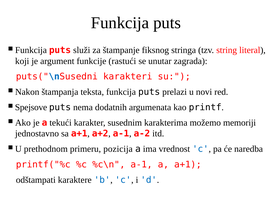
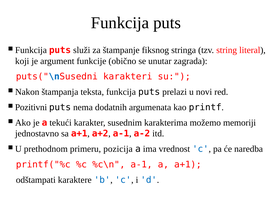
rastući: rastući -> obično
Spejsove: Spejsove -> Pozitivni
